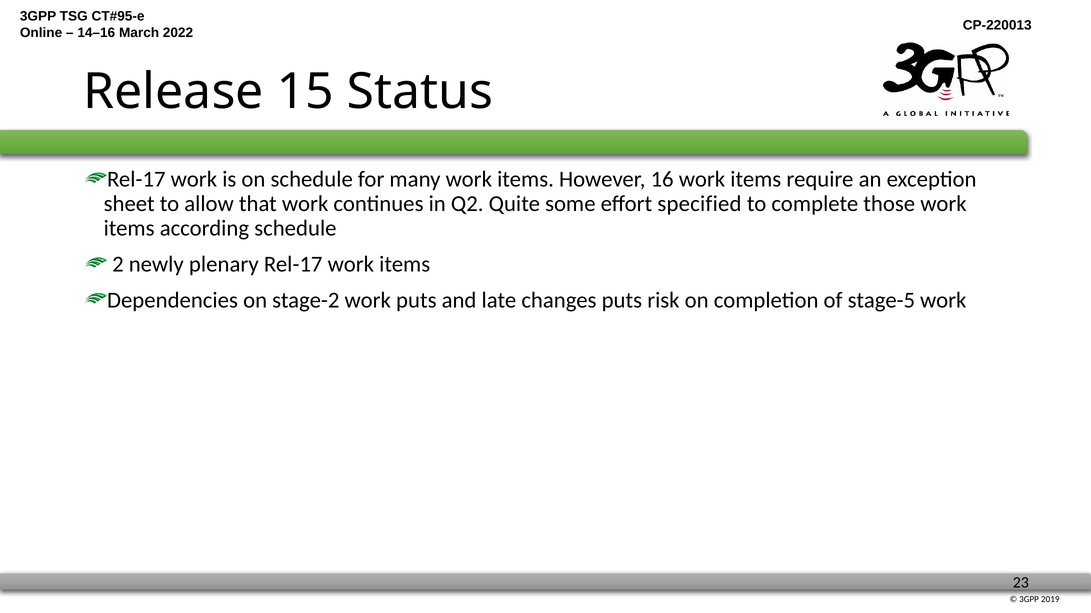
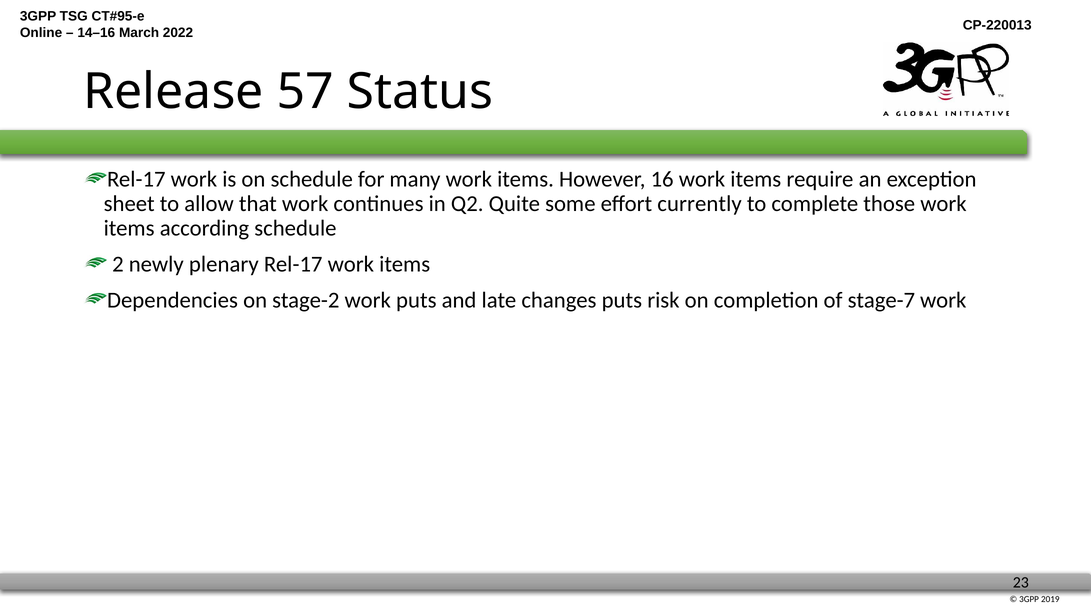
15: 15 -> 57
specified: specified -> currently
stage-5: stage-5 -> stage-7
